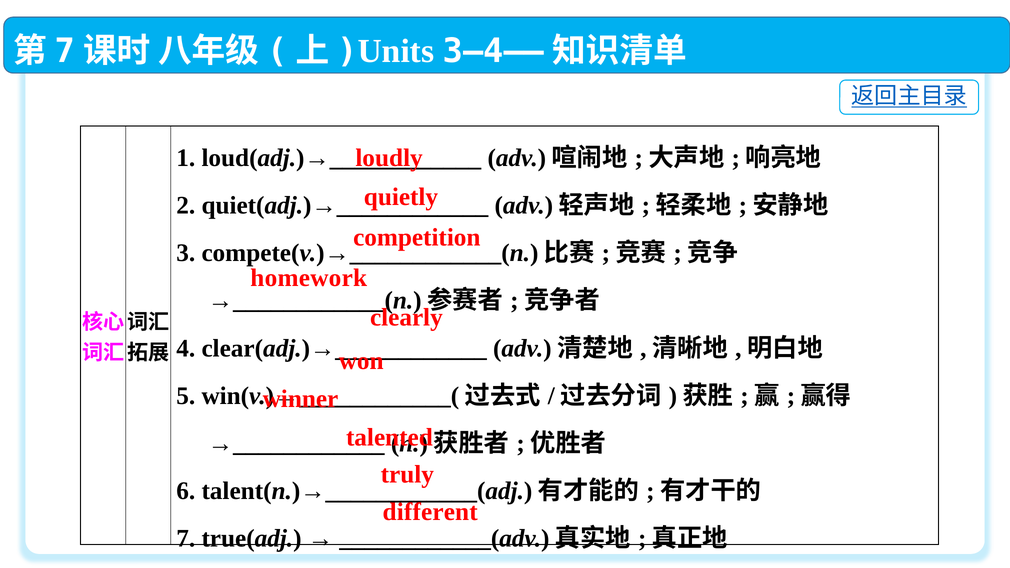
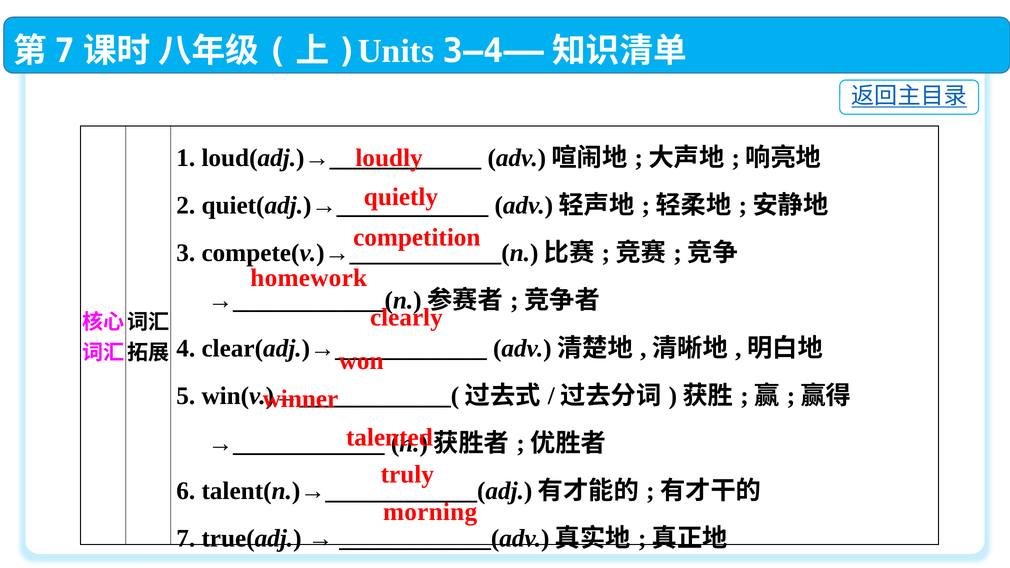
different: different -> morning
